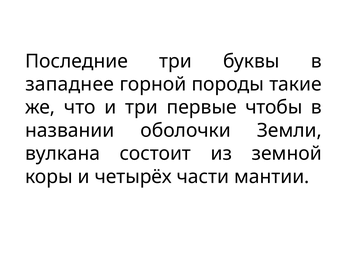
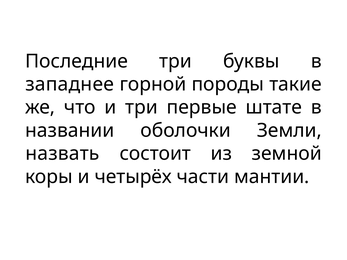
чтобы: чтобы -> штате
вулкана: вулкана -> назвать
